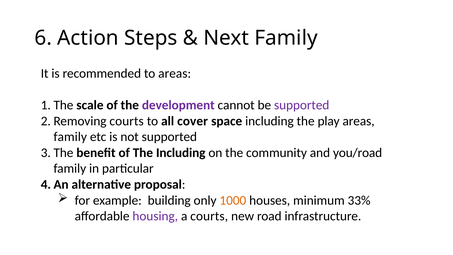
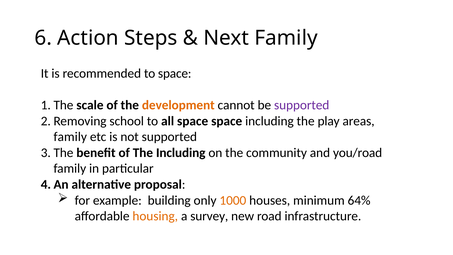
to areas: areas -> space
development colour: purple -> orange
courts at (127, 121): courts -> school
all cover: cover -> space
33%: 33% -> 64%
housing colour: purple -> orange
a courts: courts -> survey
